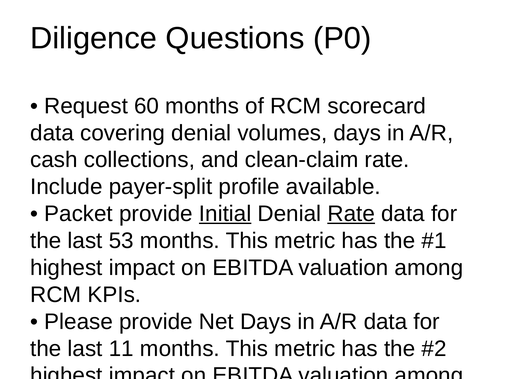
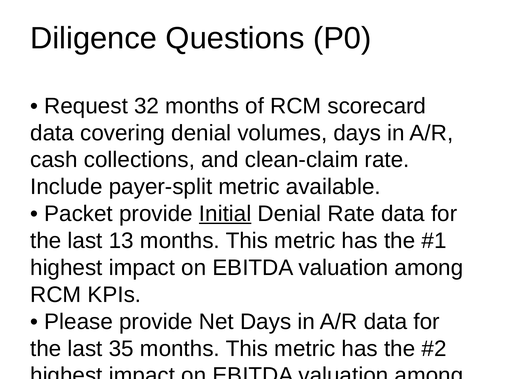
60: 60 -> 32
payer-split profile: profile -> metric
Rate at (351, 214) underline: present -> none
53: 53 -> 13
11: 11 -> 35
